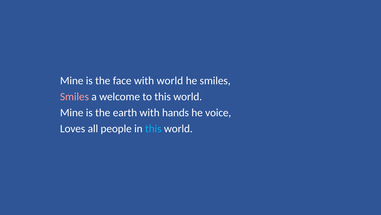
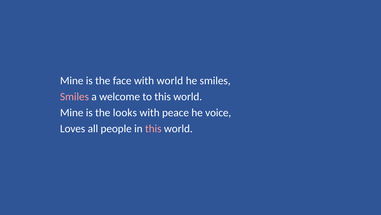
earth: earth -> looks
hands: hands -> peace
this at (153, 128) colour: light blue -> pink
